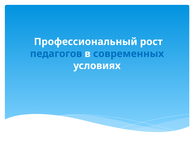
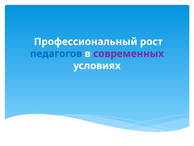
современных colour: blue -> purple
